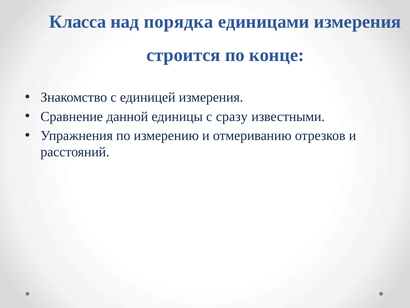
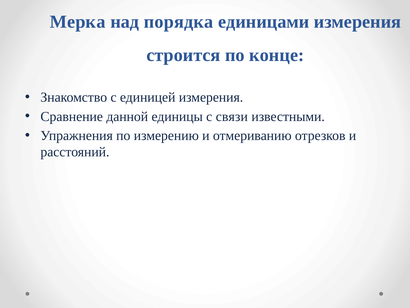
Класса: Класса -> Мерка
сразу: сразу -> связи
